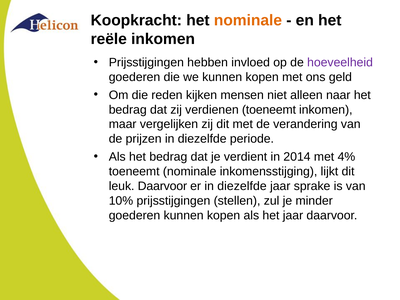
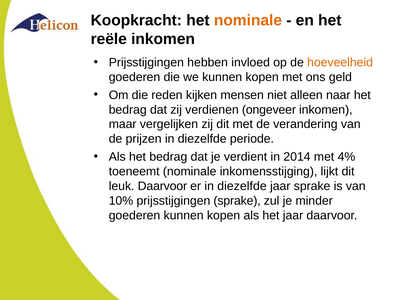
hoeveelheid colour: purple -> orange
verdienen toeneemt: toeneemt -> ongeveer
prijsstijgingen stellen: stellen -> sprake
